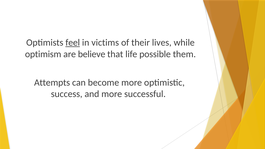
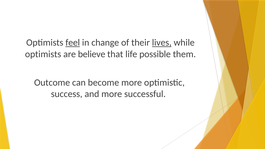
victims: victims -> change
lives underline: none -> present
optimism at (43, 54): optimism -> optimists
Attempts: Attempts -> Outcome
